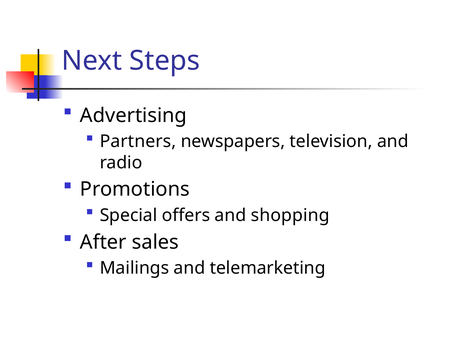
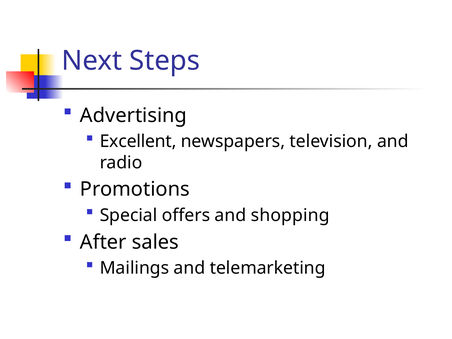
Partners: Partners -> Excellent
